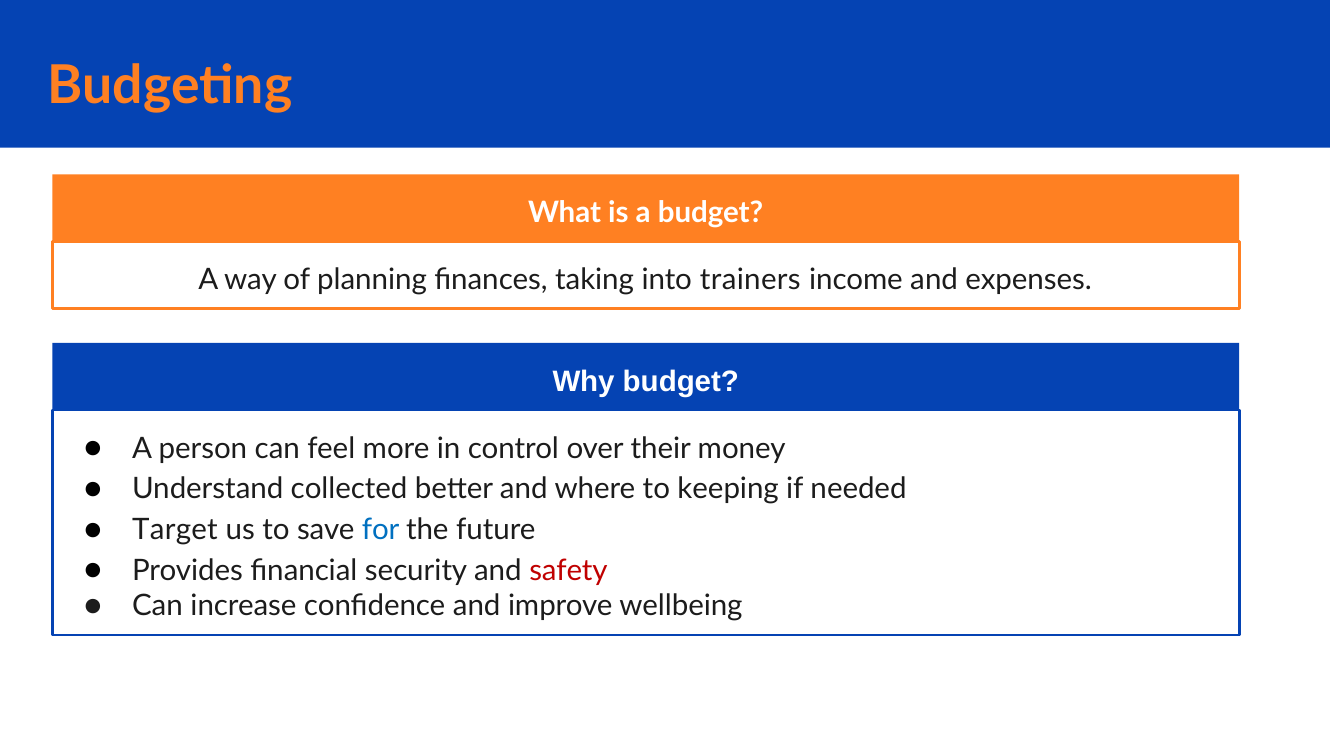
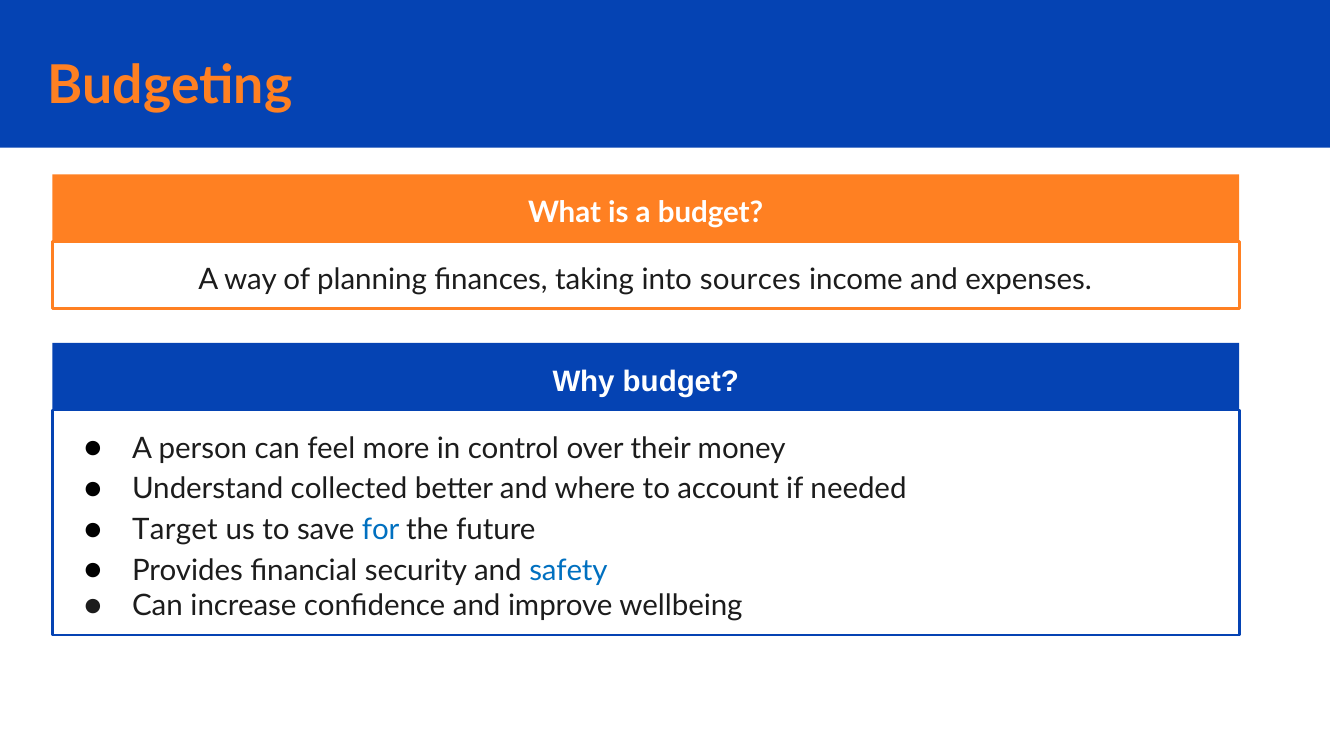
trainers: trainers -> sources
keeping: keeping -> account
safety colour: red -> blue
